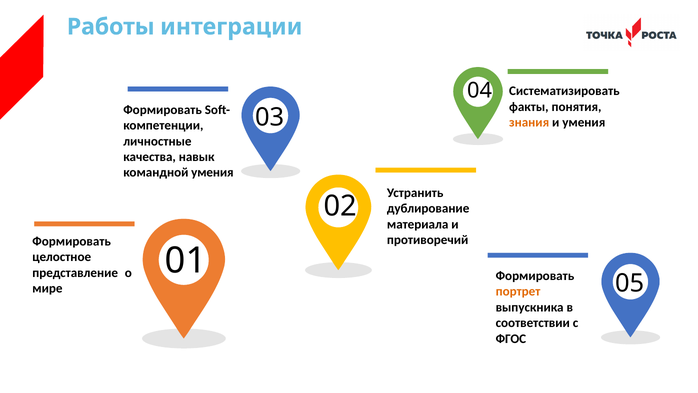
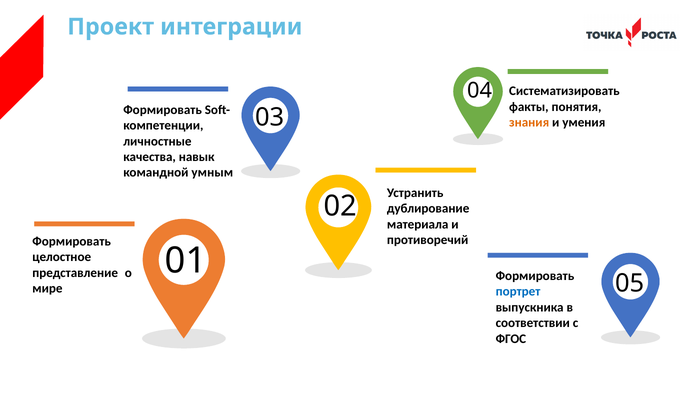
Работы: Работы -> Проект
командной умения: умения -> умным
портрет colour: orange -> blue
